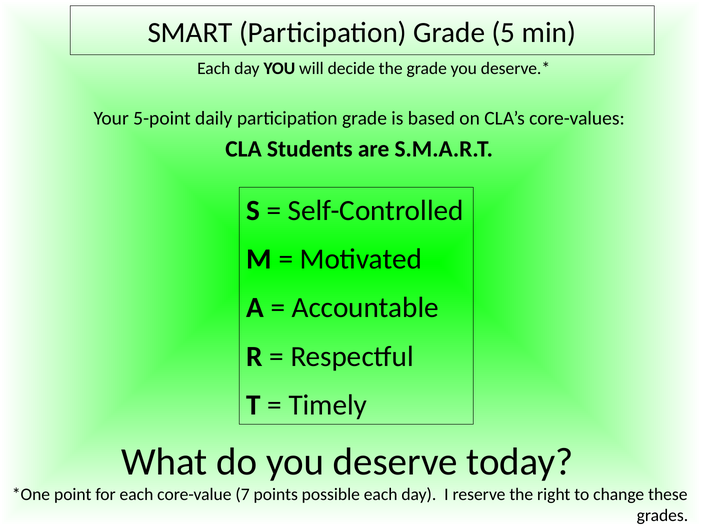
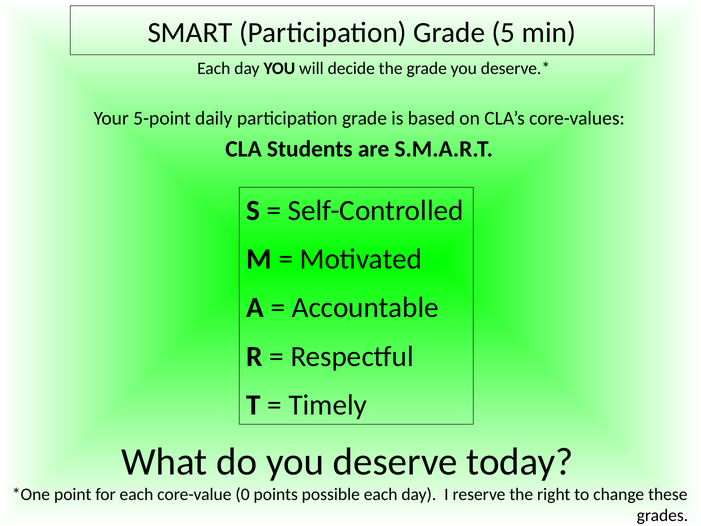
7: 7 -> 0
